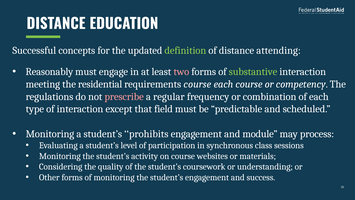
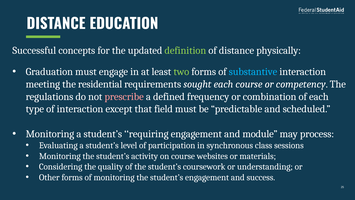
attending: attending -> physically
Reasonably: Reasonably -> Graduation
two colour: pink -> light green
substantive colour: light green -> light blue
requirements course: course -> sought
regular: regular -> defined
prohibits: prohibits -> requiring
